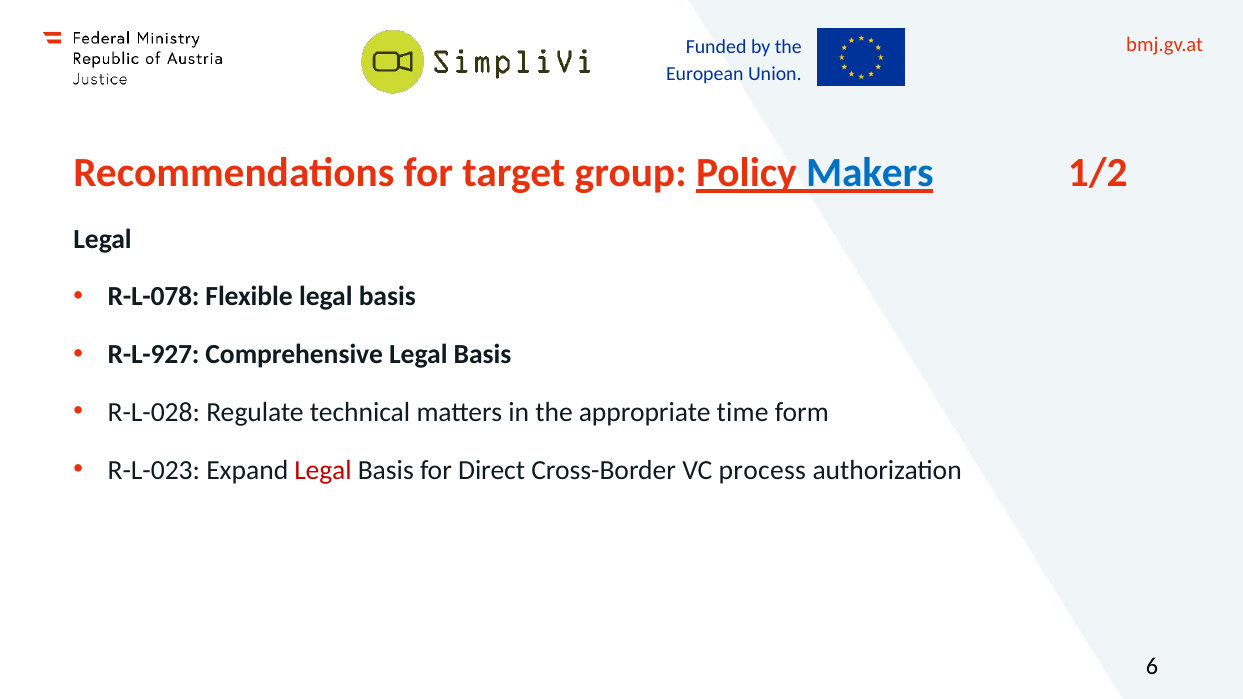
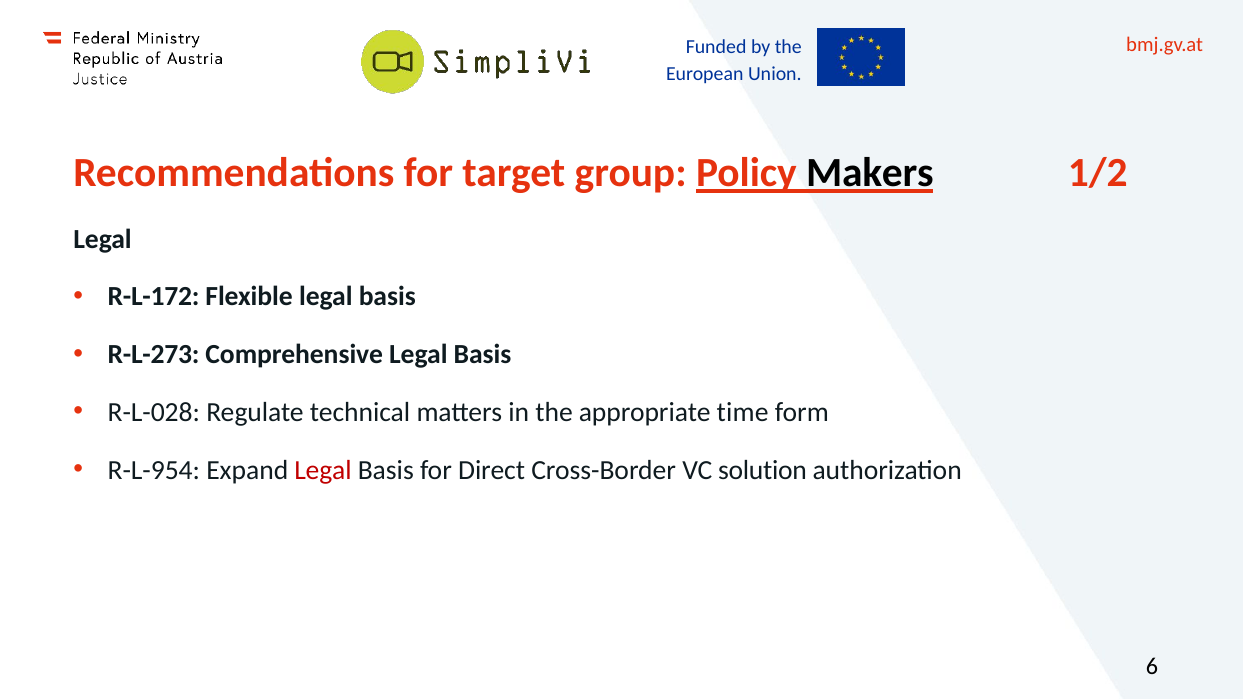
Makers colour: blue -> black
R-L-078: R-L-078 -> R-L-172
R-L-927: R-L-927 -> R-L-273
R-L-023: R-L-023 -> R-L-954
process: process -> solution
